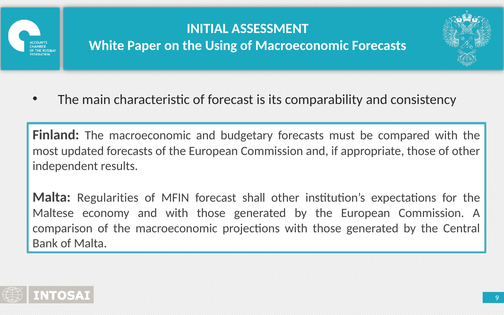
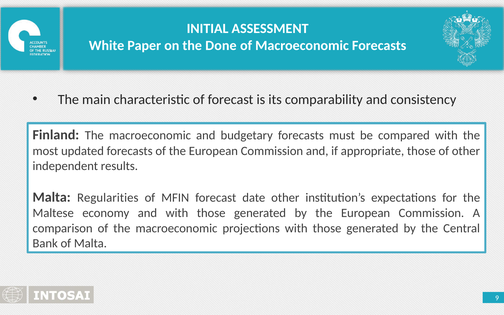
Using: Using -> Done
shall: shall -> date
